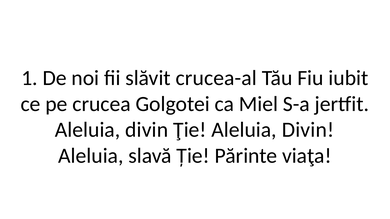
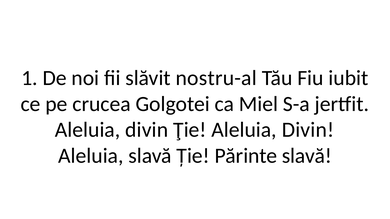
crucea-al: crucea-al -> nostru-al
Părinte viaţa: viaţa -> slavă
